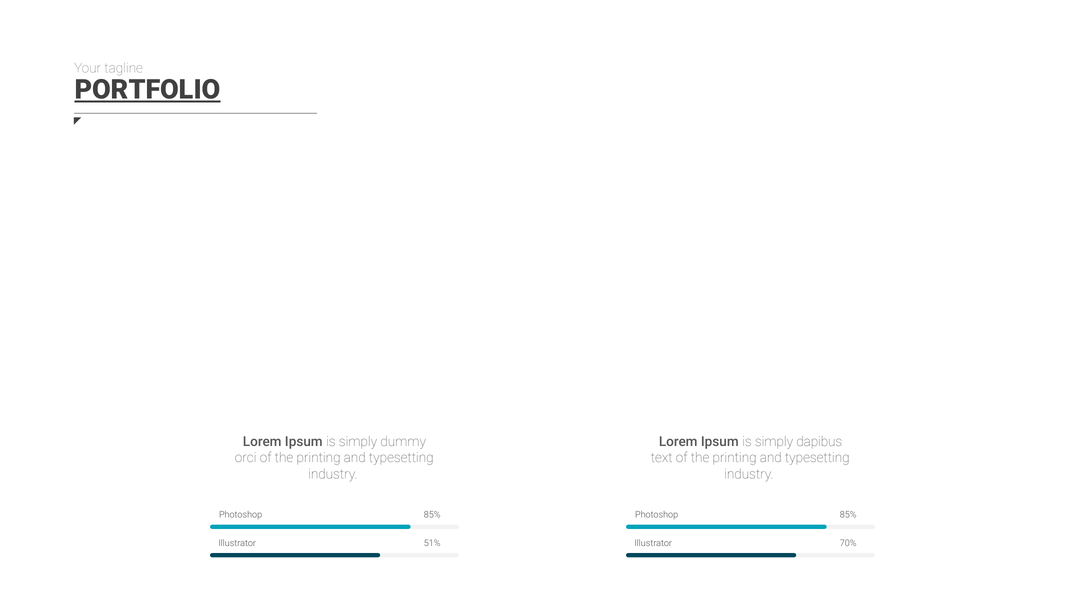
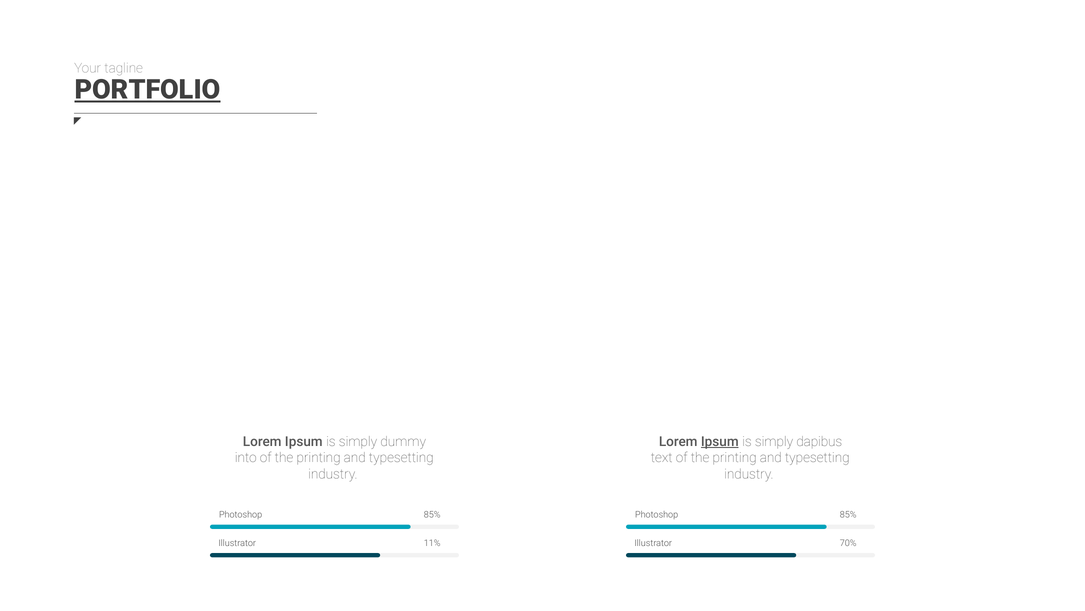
Ipsum at (720, 441) underline: none -> present
orci: orci -> into
51%: 51% -> 11%
